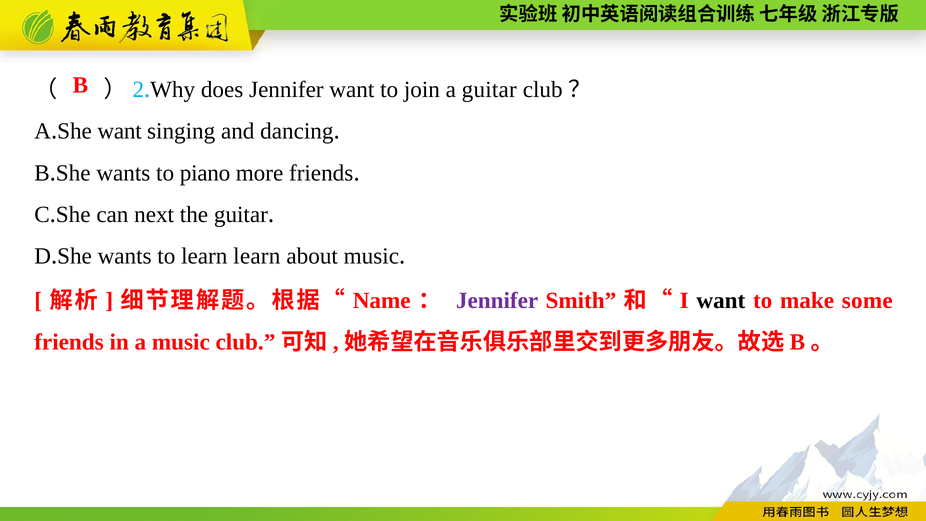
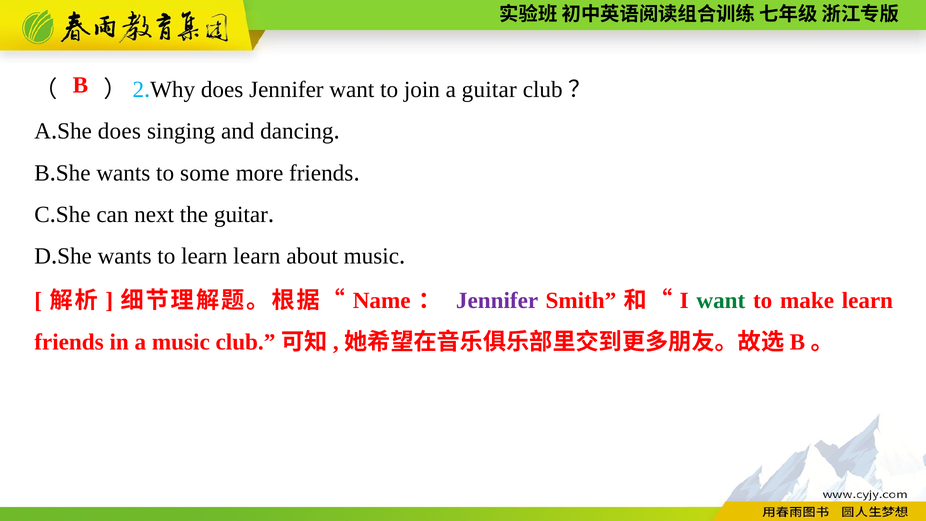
want at (120, 131): want -> does
piano: piano -> some
want at (721, 300) colour: black -> green
make some: some -> learn
